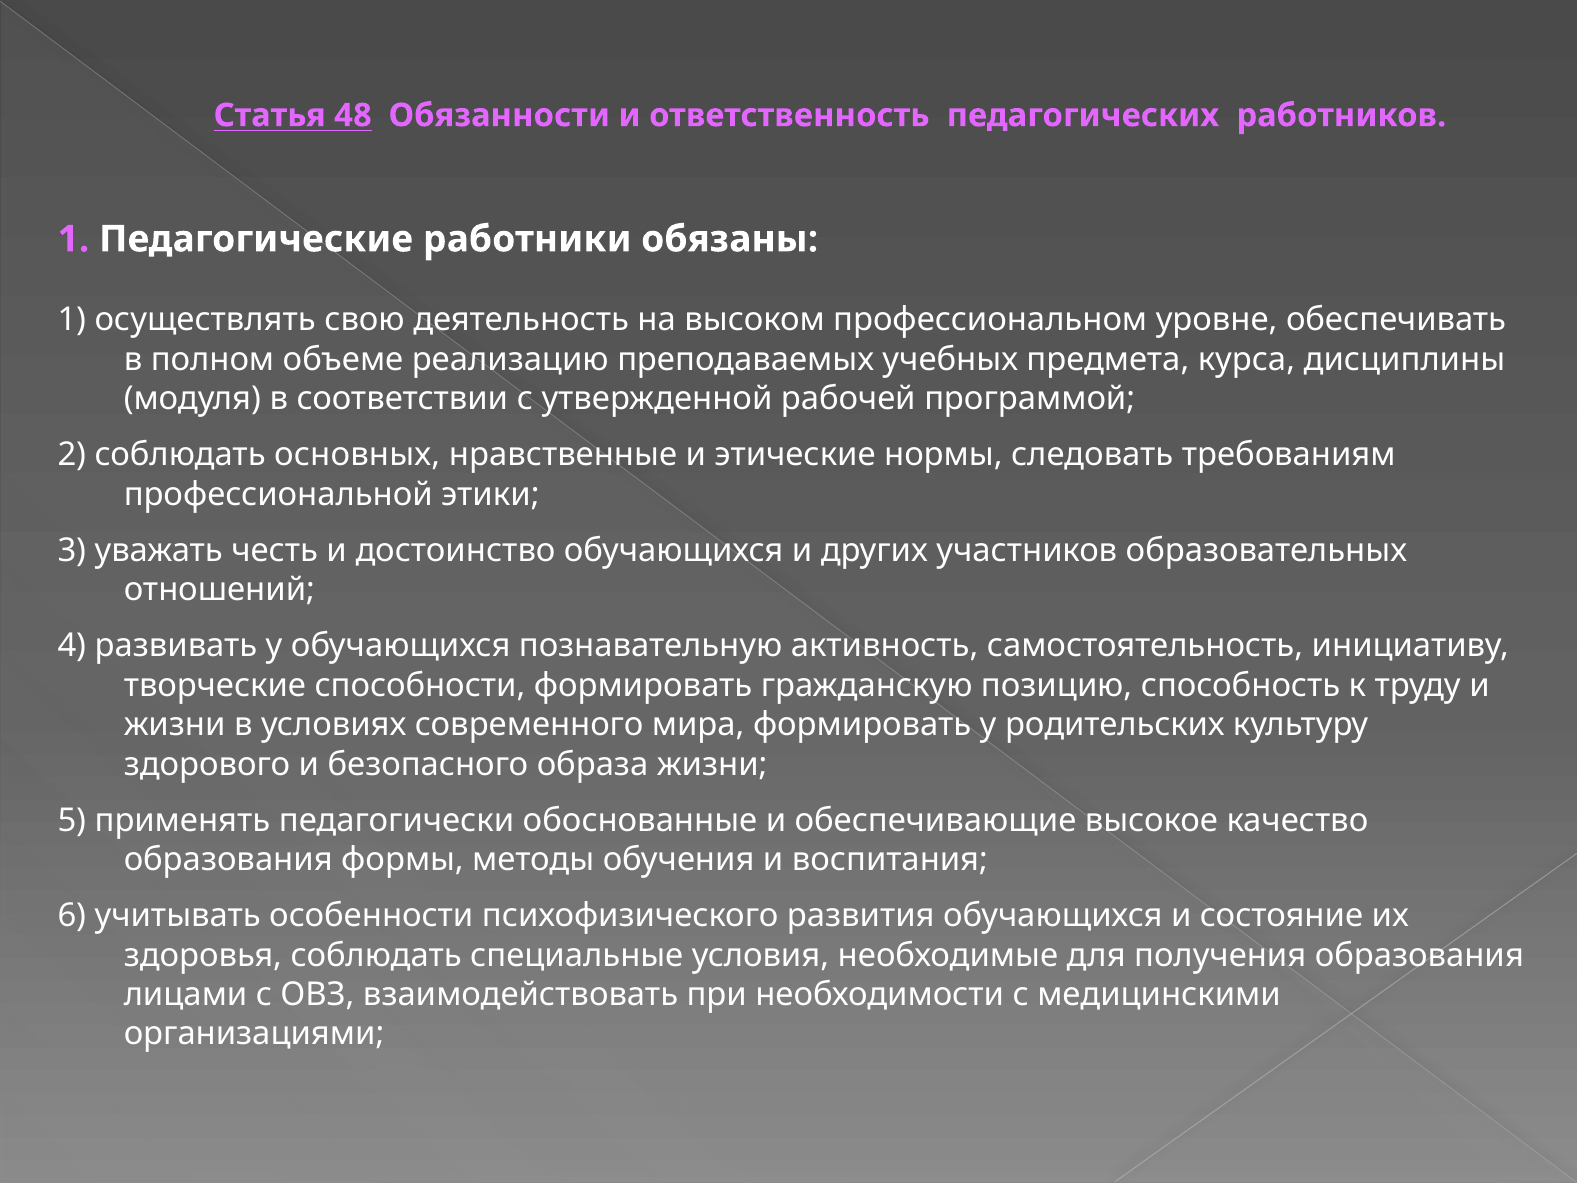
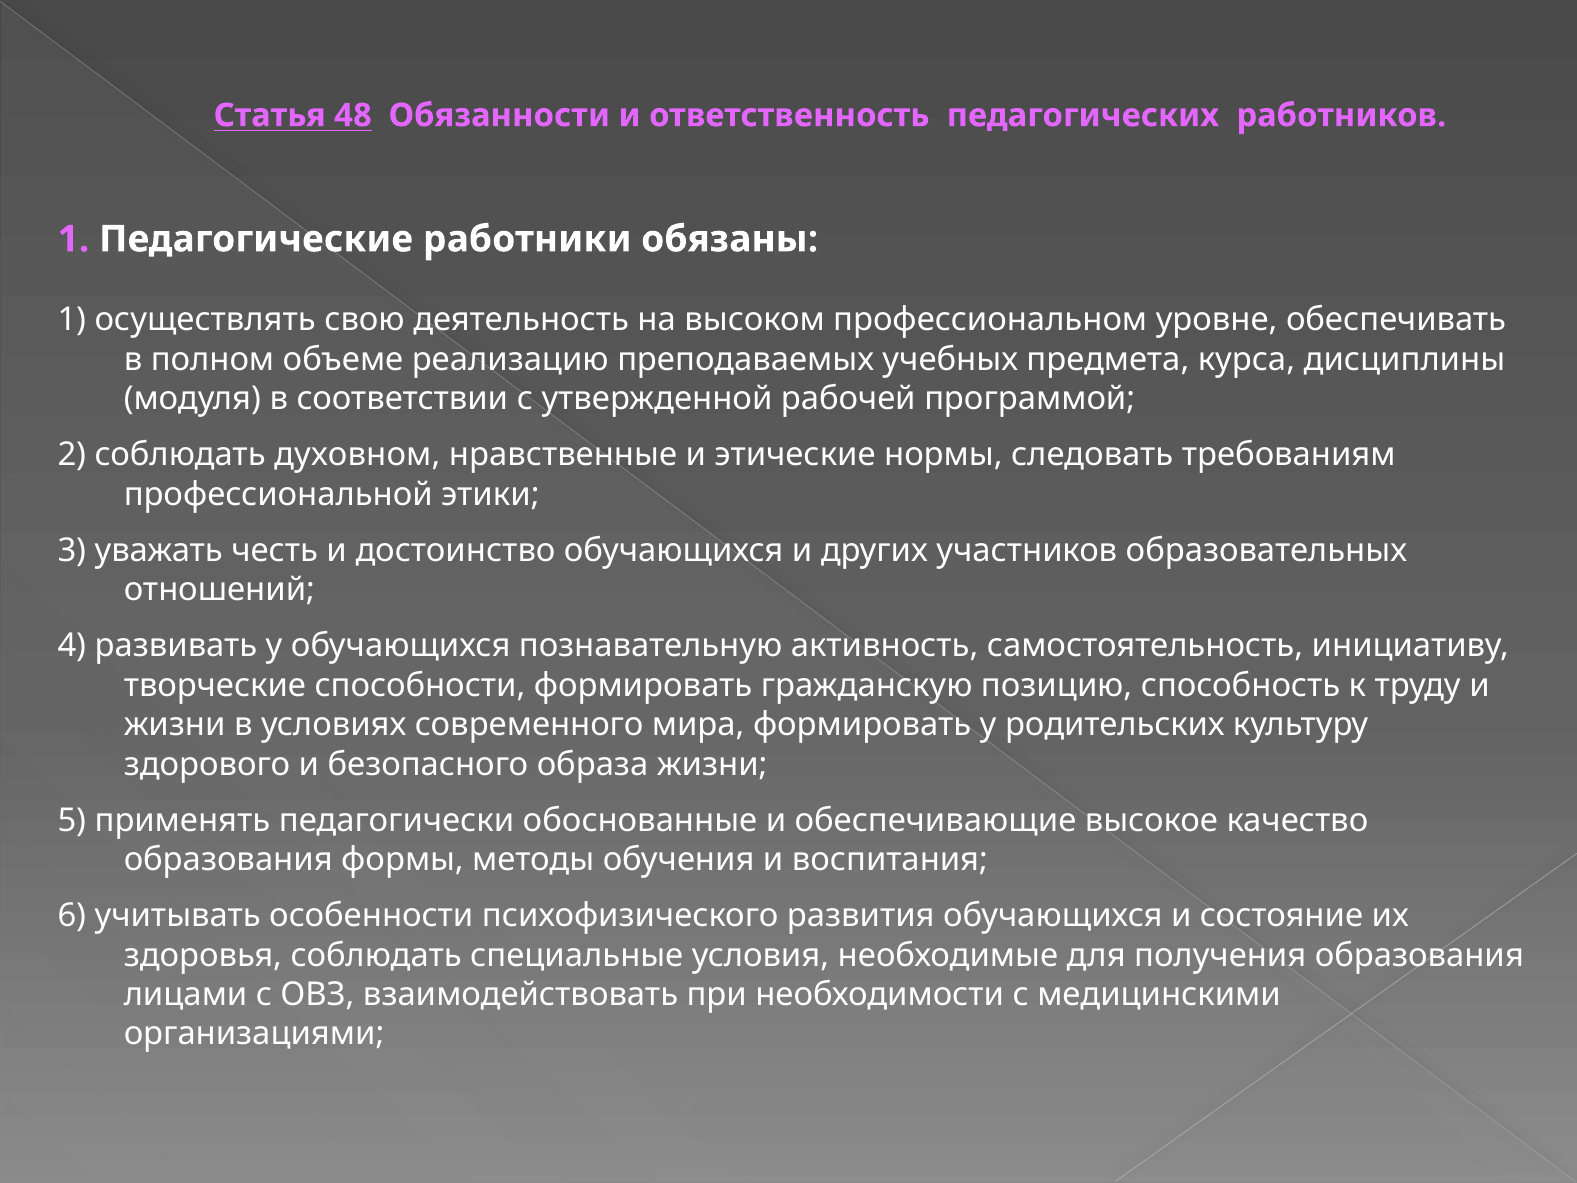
основных: основных -> духовном
